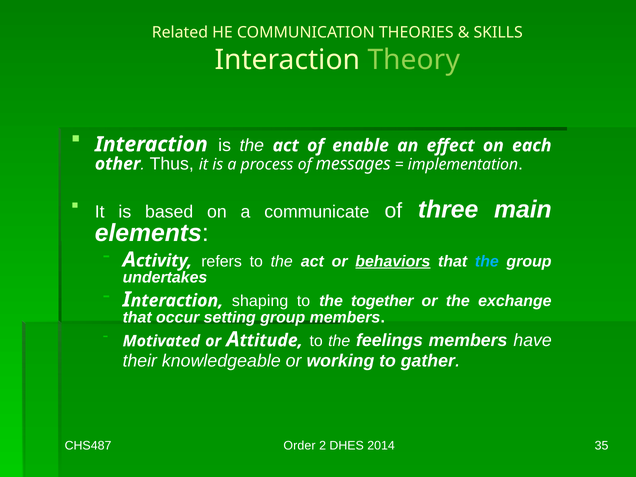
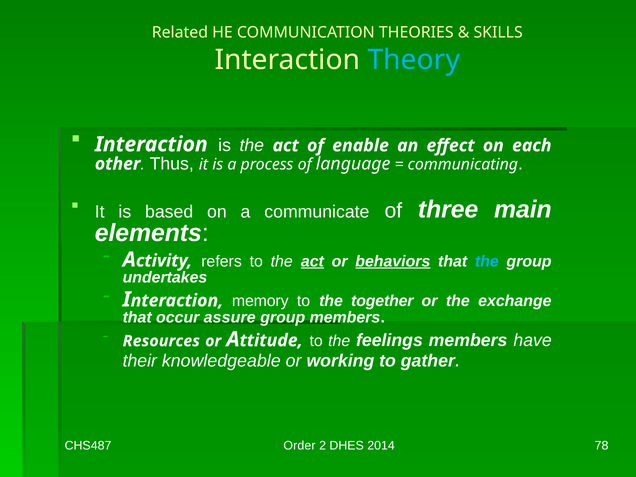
Theory colour: light green -> light blue
messages: messages -> language
implementation: implementation -> communicating
act at (312, 261) underline: none -> present
shaping: shaping -> memory
setting: setting -> assure
Motivated: Motivated -> Resources
35: 35 -> 78
